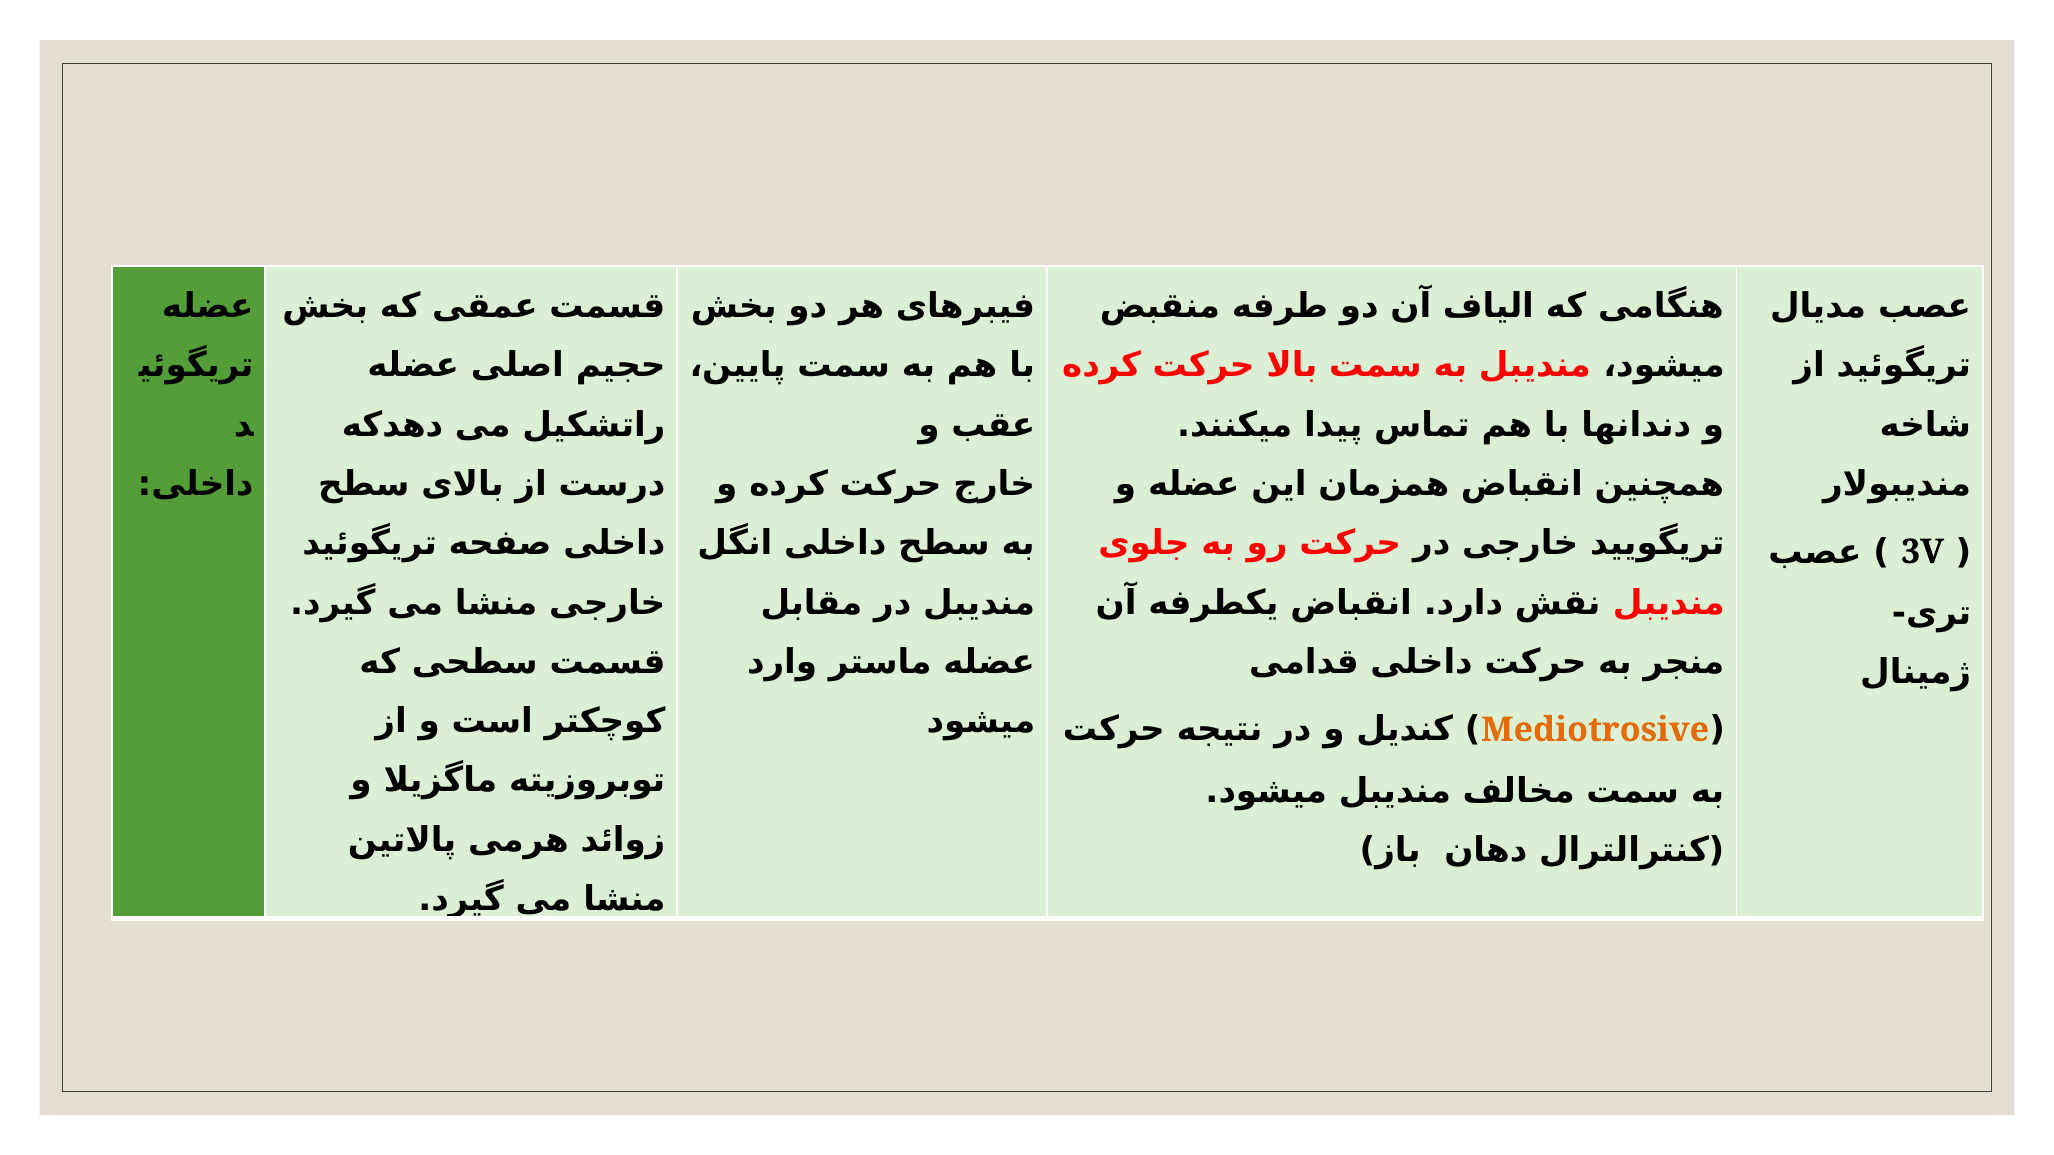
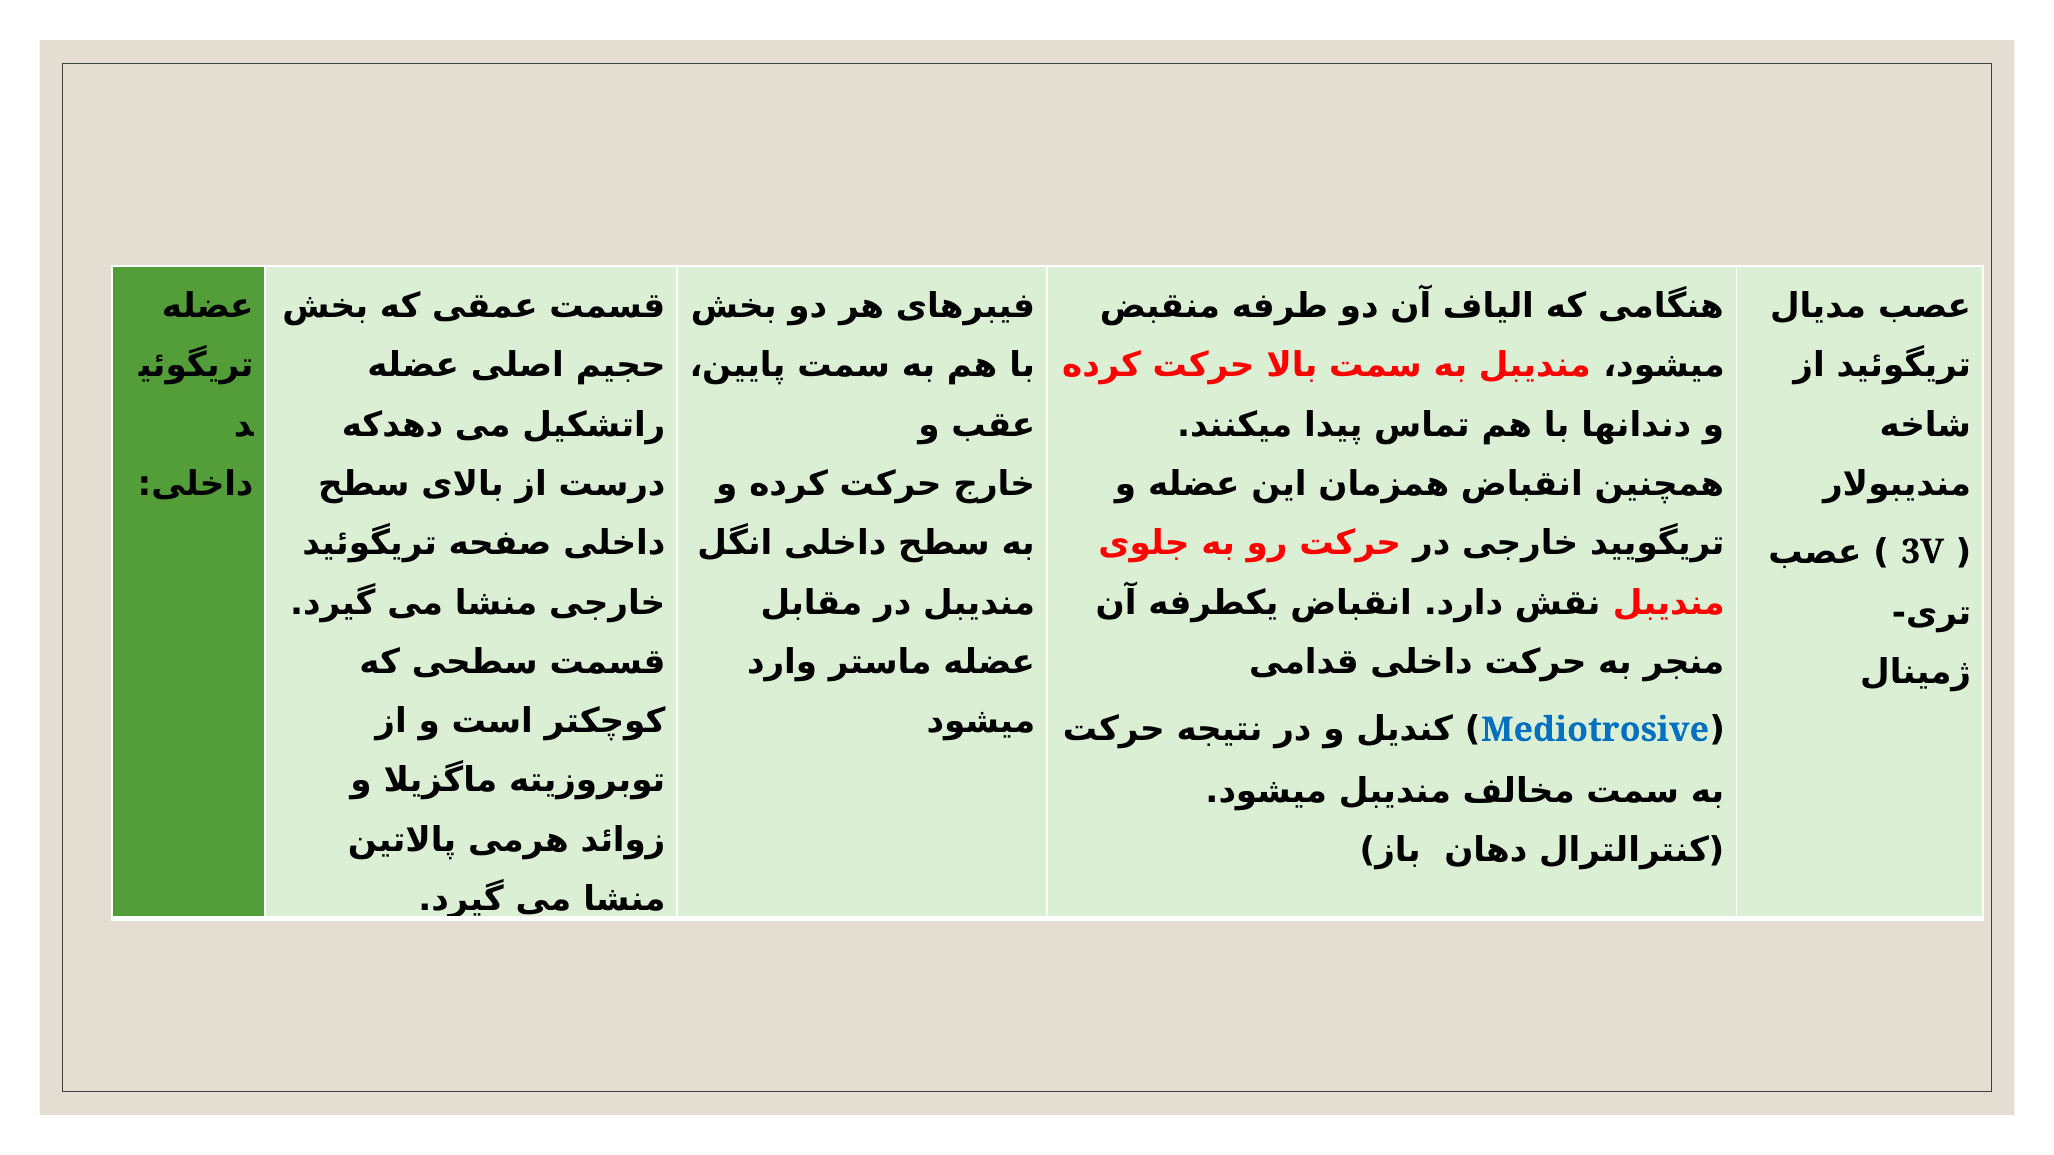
Mediotrosive colour: orange -> blue
